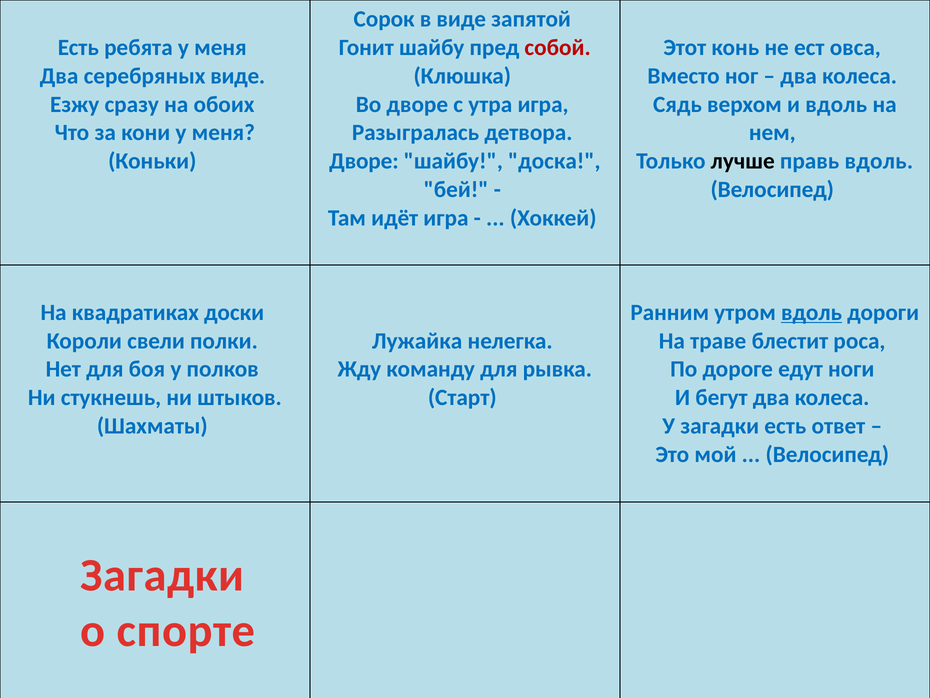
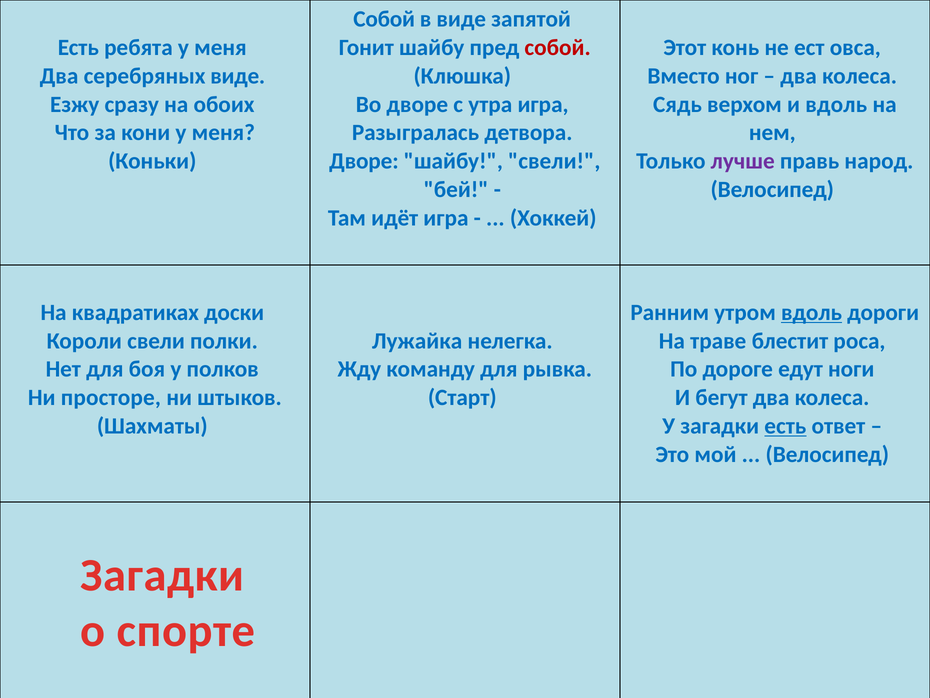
Сорок at (384, 19): Сорок -> Собой
шайбу доска: доска -> свели
лучше colour: black -> purple
правь вдоль: вдоль -> народ
стукнешь: стукнешь -> просторе
есть at (785, 426) underline: none -> present
